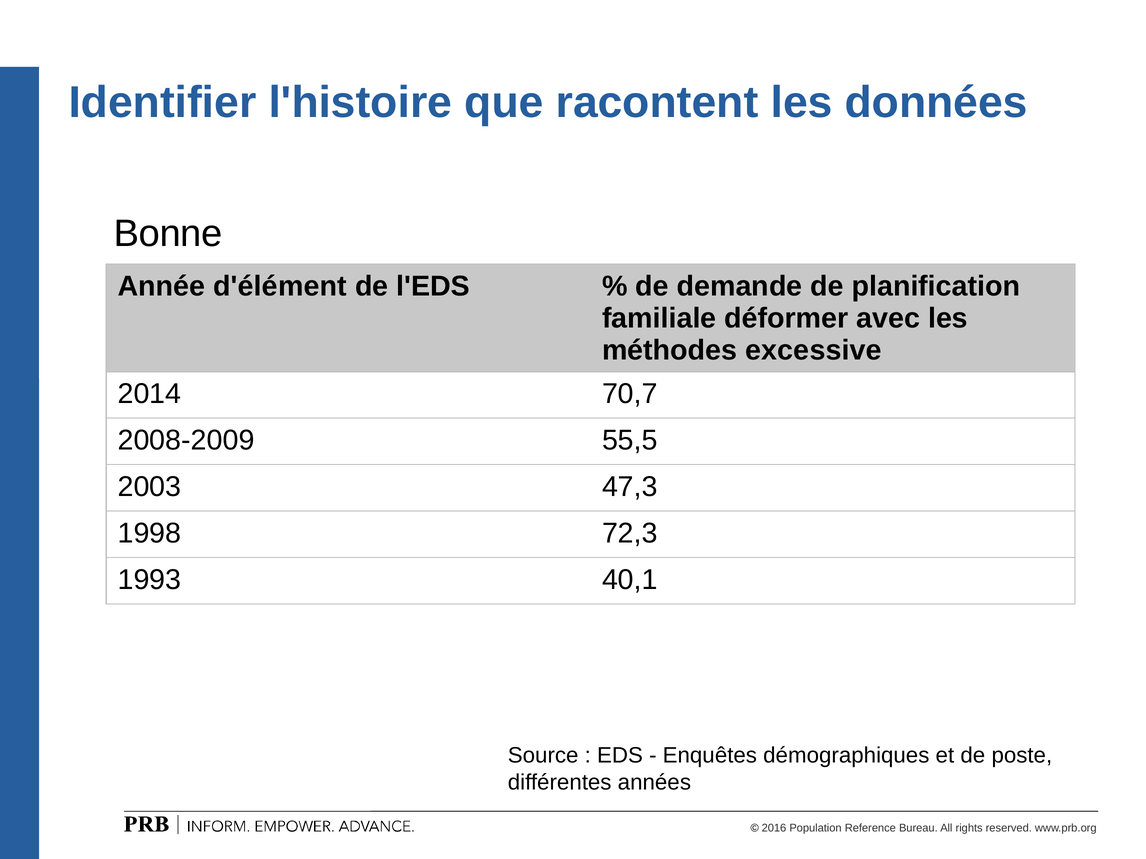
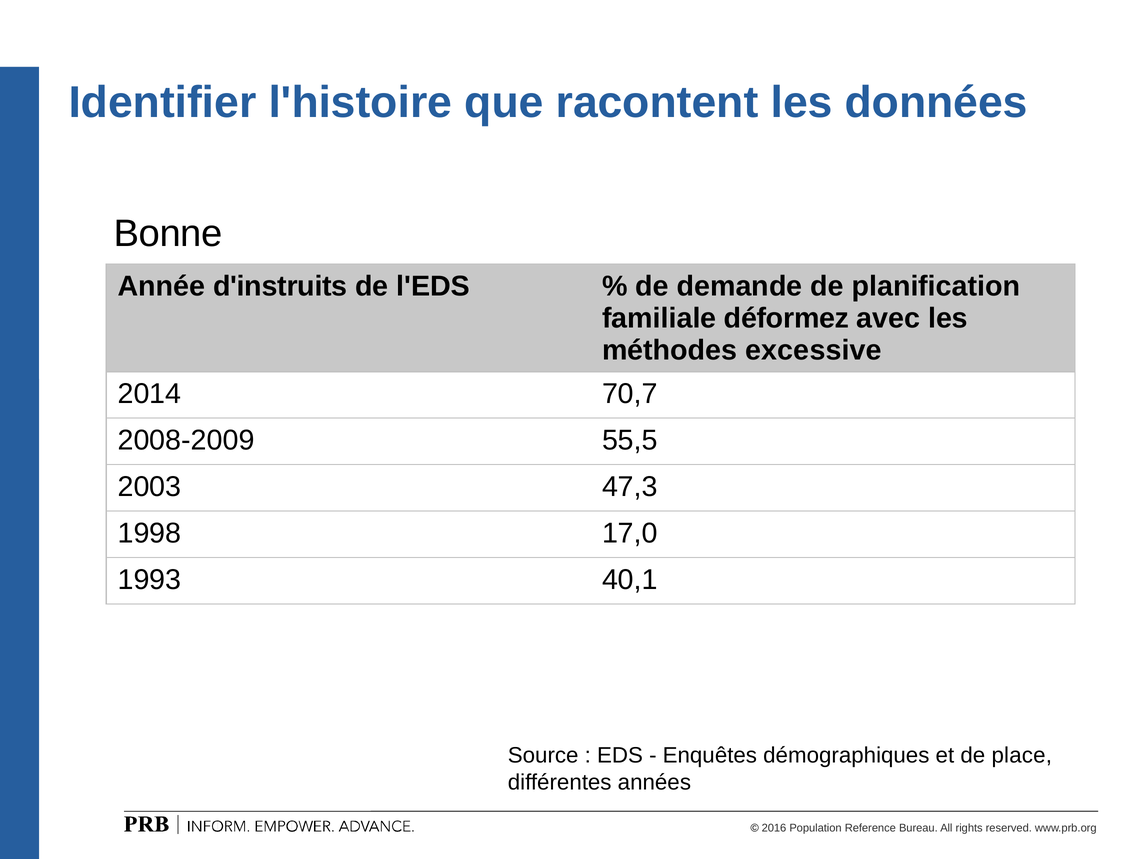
d'élément: d'élément -> d'instruits
déformer: déformer -> déformez
72,3: 72,3 -> 17,0
poste: poste -> place
